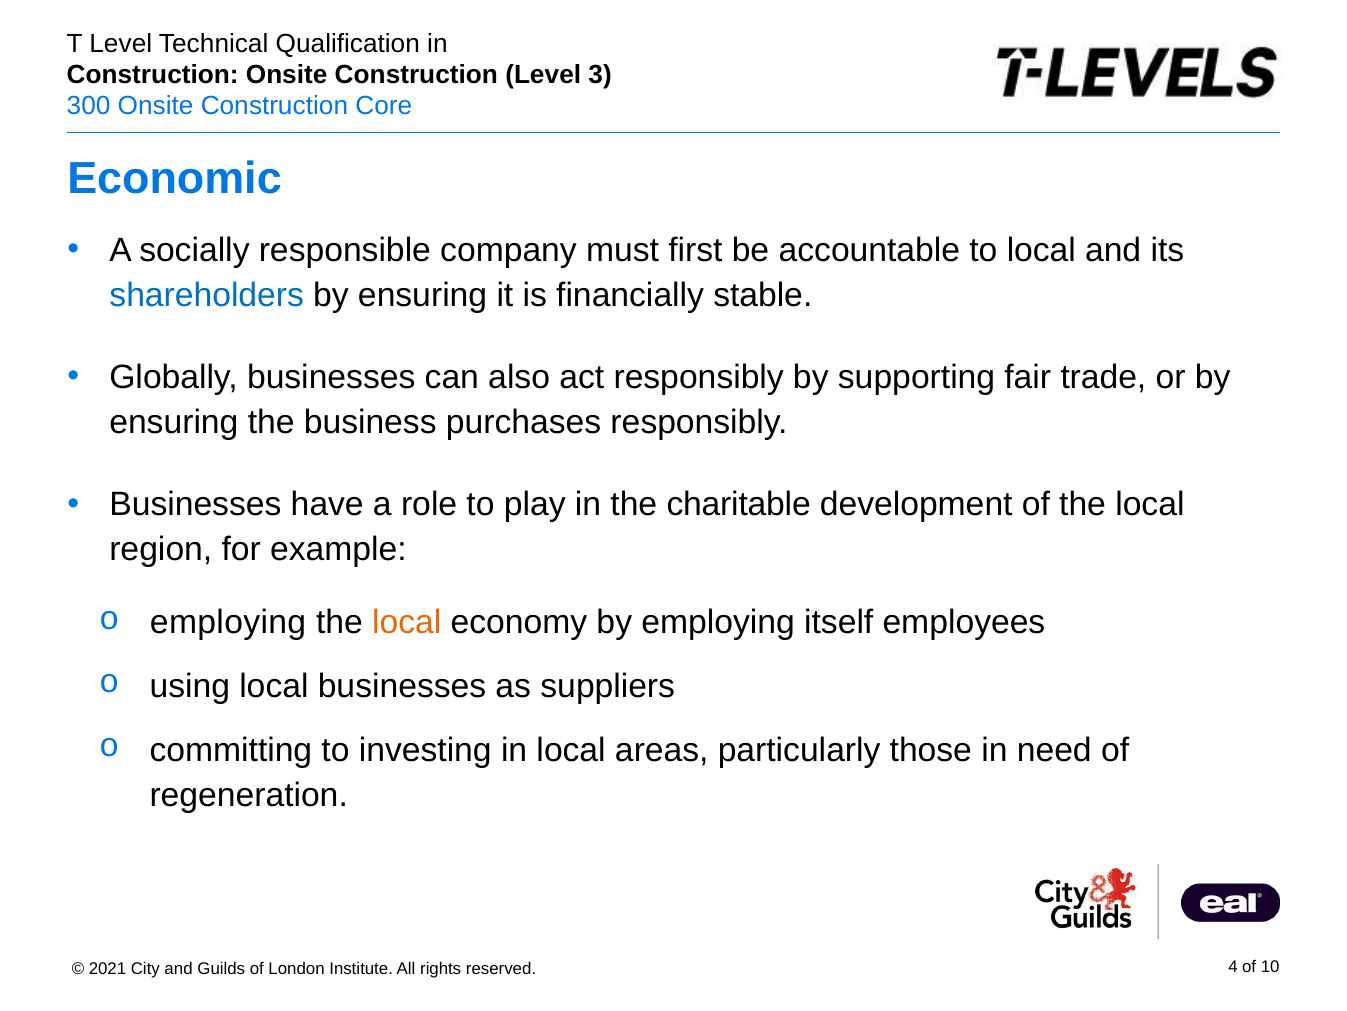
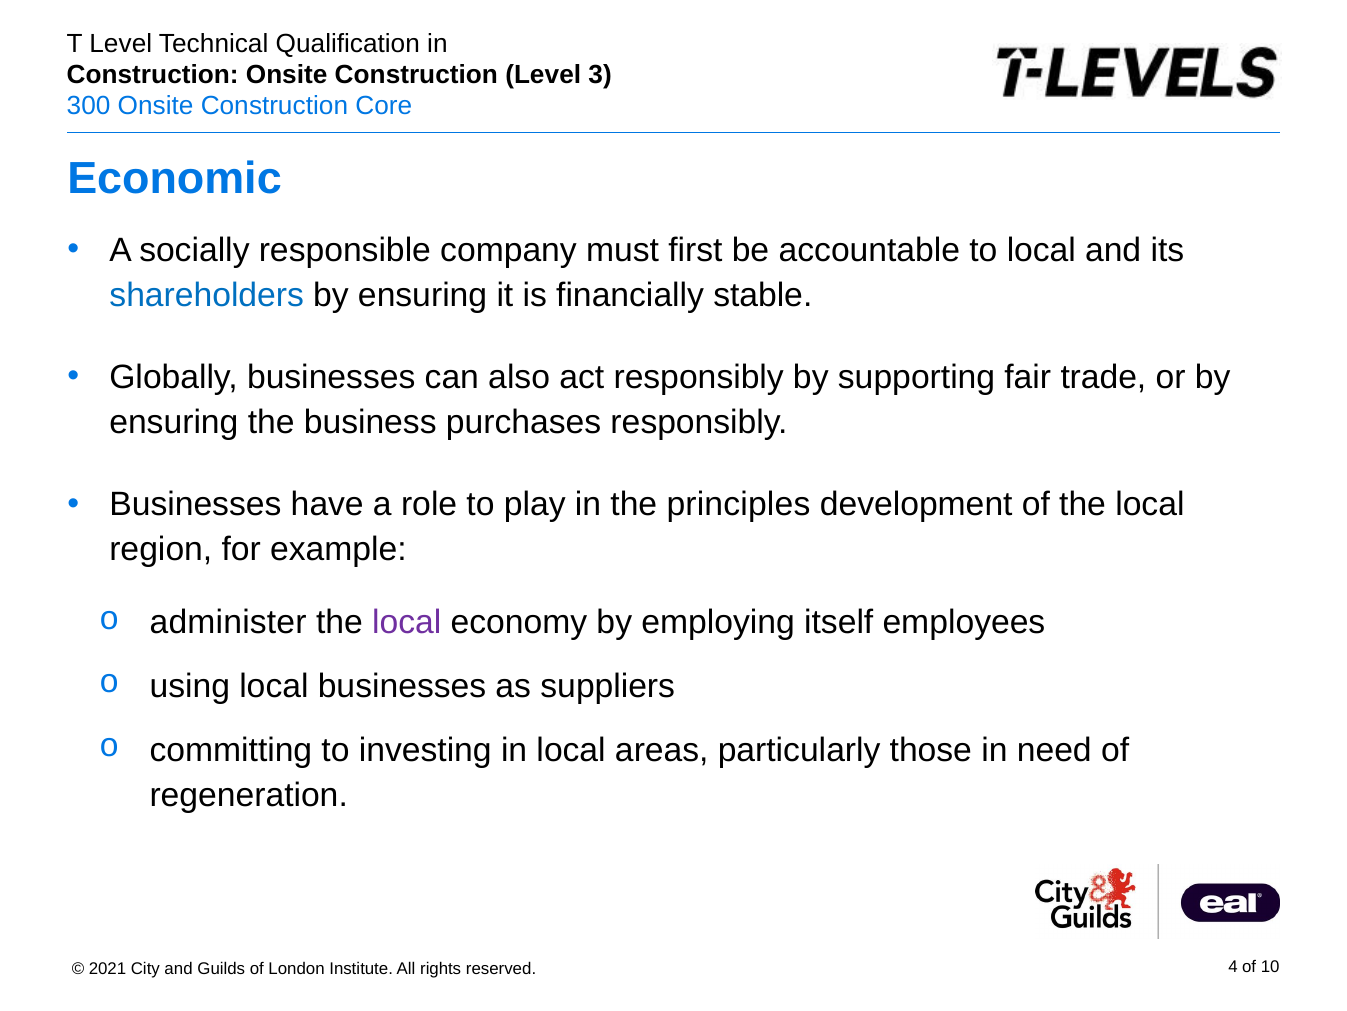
charitable: charitable -> principles
employing at (228, 622): employing -> administer
local at (407, 622) colour: orange -> purple
